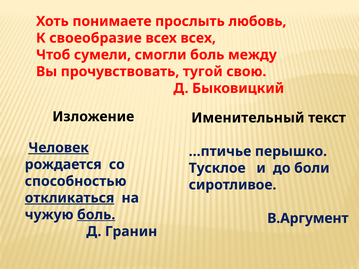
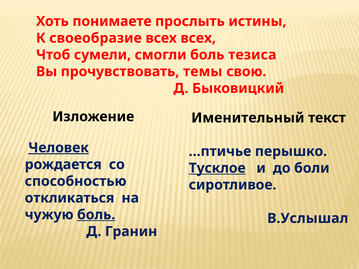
любовь: любовь -> истины
между: между -> тезиса
тугой: тугой -> темы
Тусклое underline: none -> present
откликаться underline: present -> none
В.Аргумент: В.Аргумент -> В.Услышал
